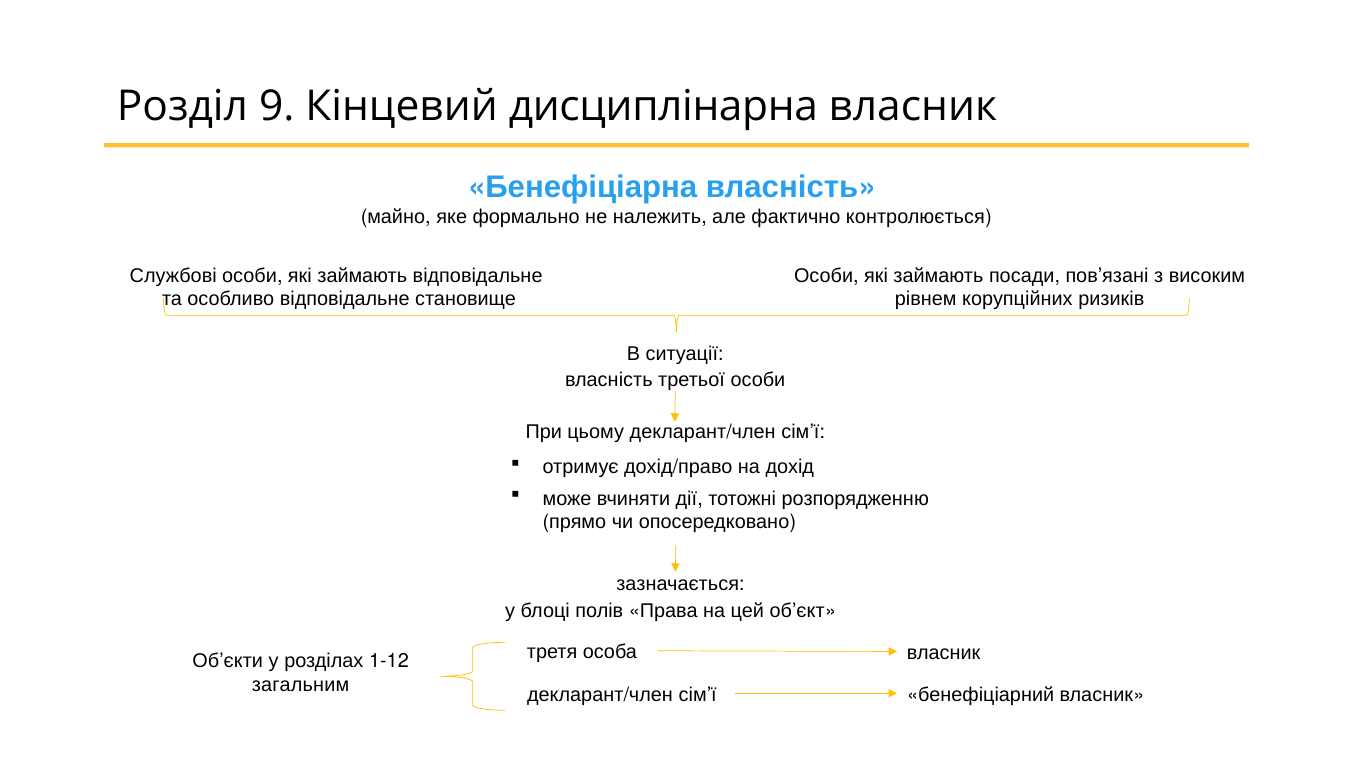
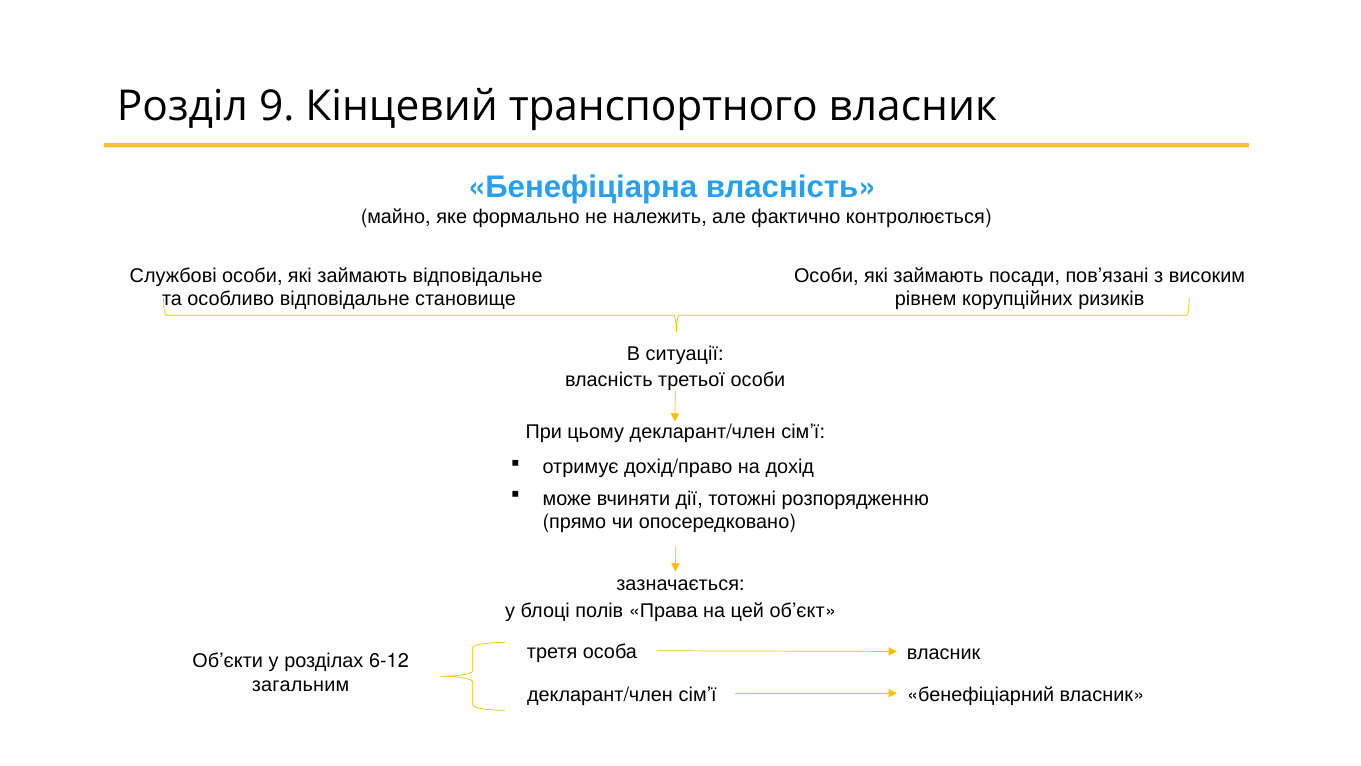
дисциплінарна: дисциплінарна -> транспортного
1-12: 1-12 -> 6-12
